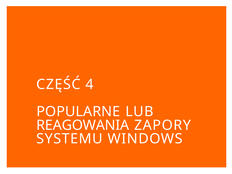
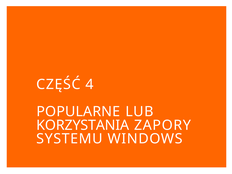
REAGOWANIA: REAGOWANIA -> KORZYSTANIA
